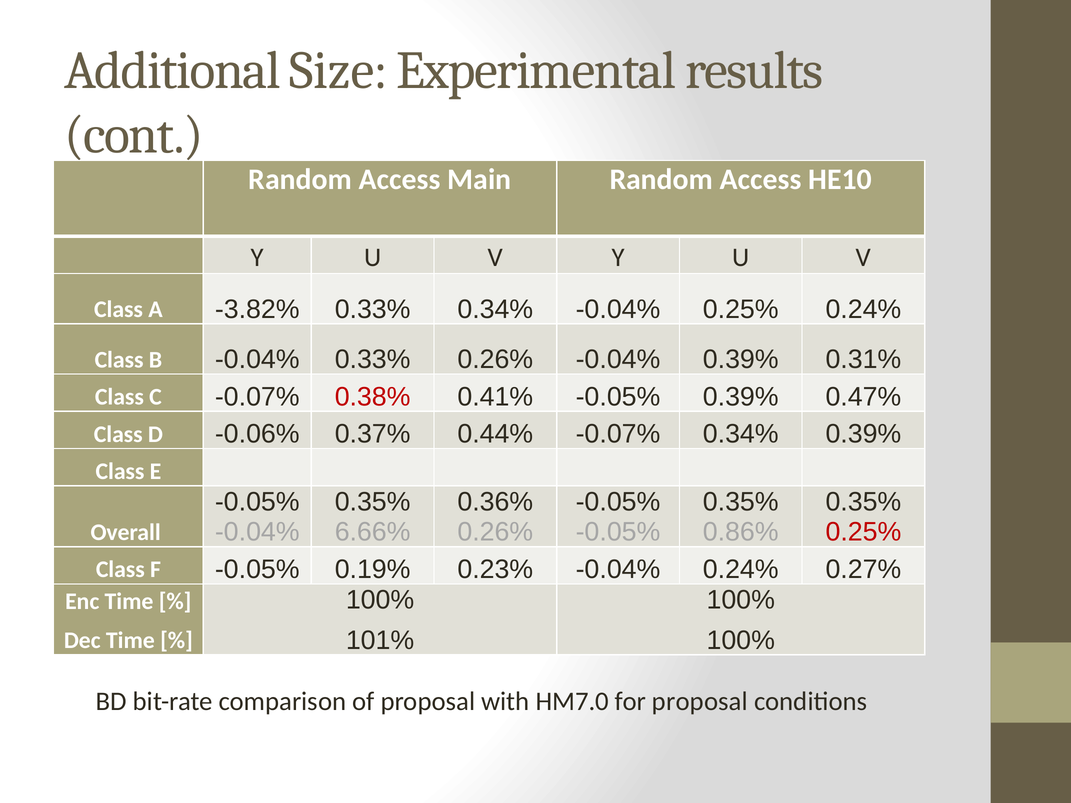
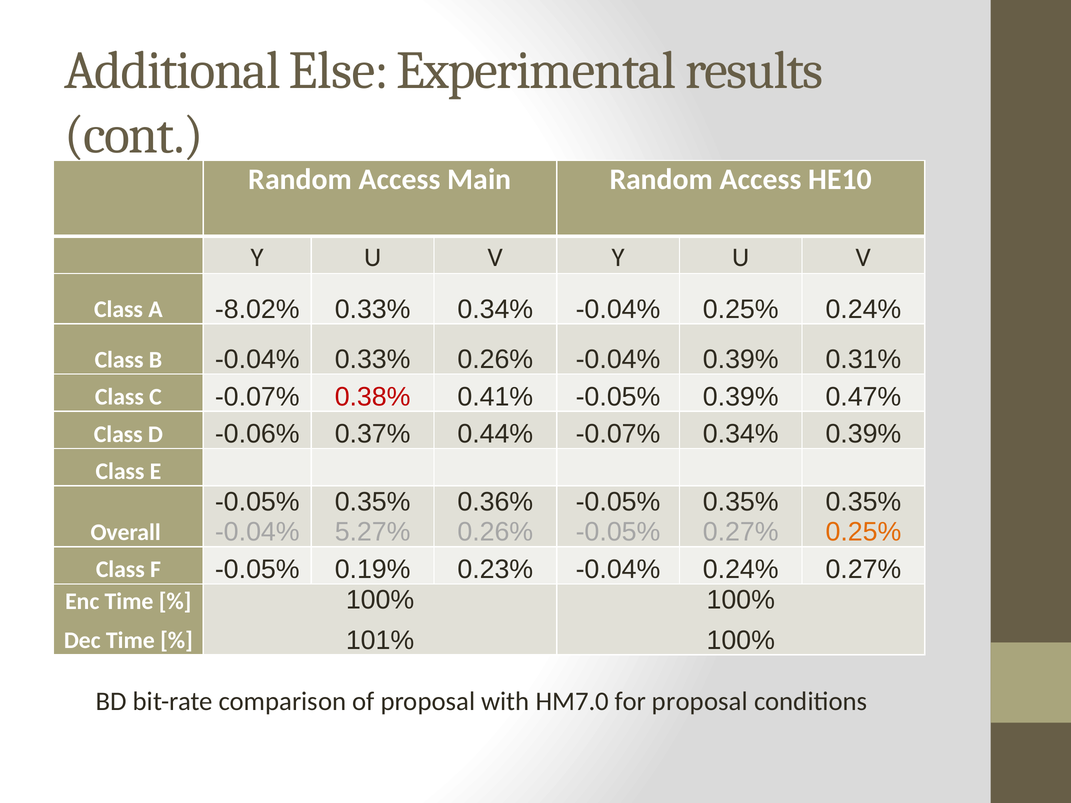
Size: Size -> Else
-3.82%: -3.82% -> -8.02%
6.66%: 6.66% -> 5.27%
0.86% at (741, 532): 0.86% -> 0.27%
0.25% at (863, 532) colour: red -> orange
